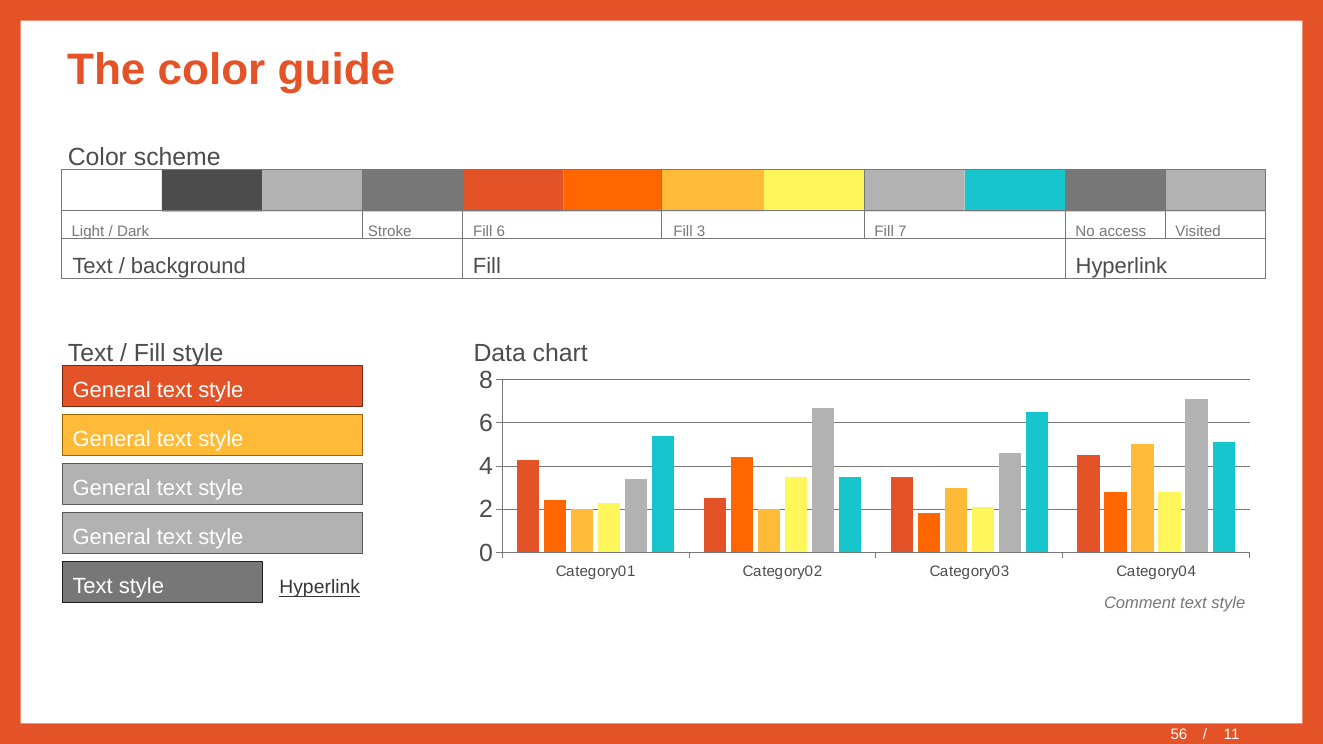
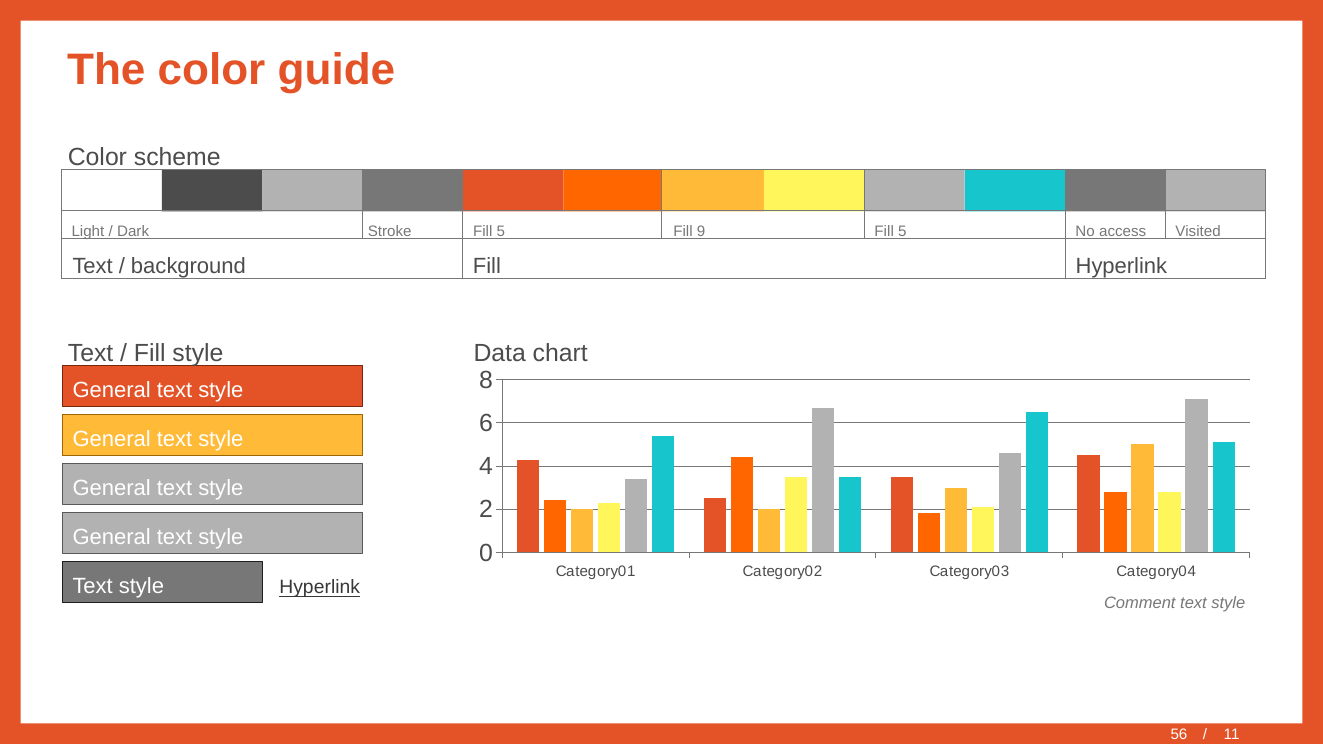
Dark Fill 6: 6 -> 5
3: 3 -> 9
7 at (902, 232): 7 -> 5
